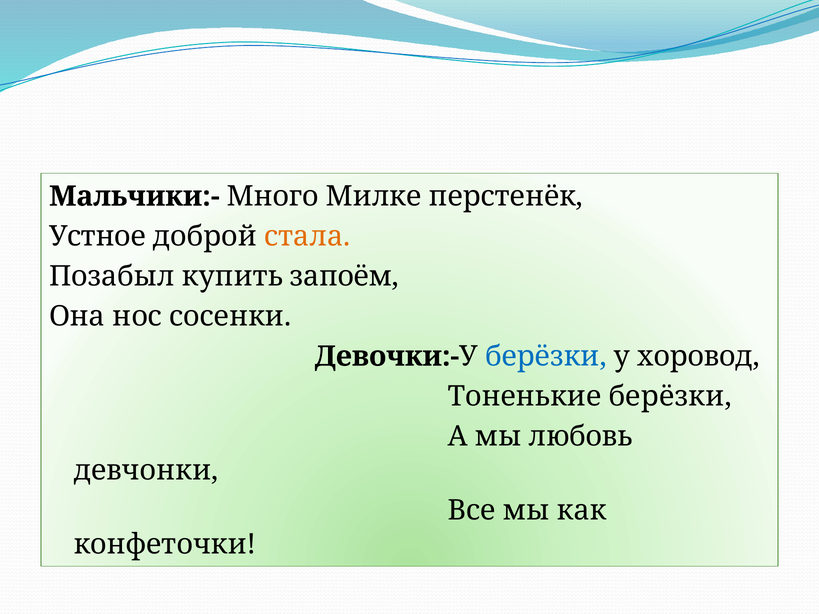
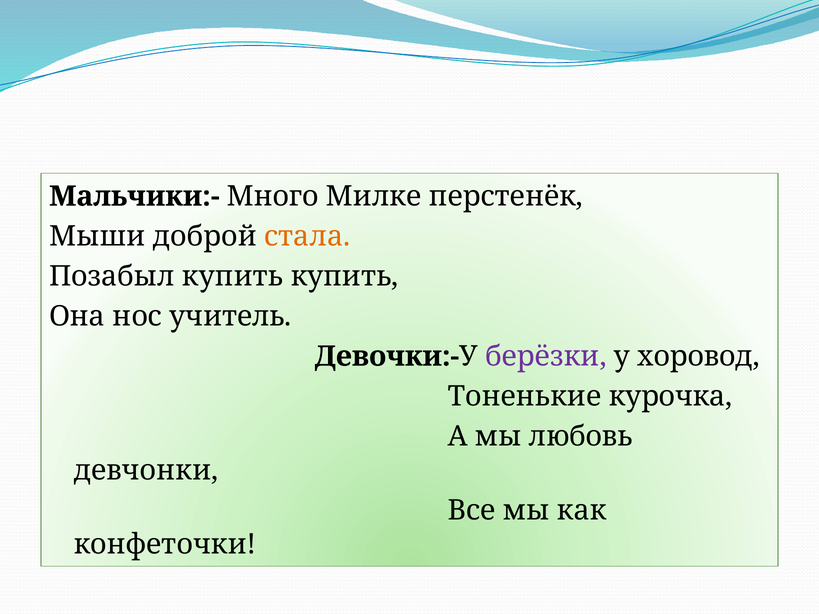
Устное: Устное -> Мыши
купить запоём: запоём -> купить
сосенки: сосенки -> учитель
берёзки at (546, 356) colour: blue -> purple
Тоненькие берёзки: берёзки -> курочка
